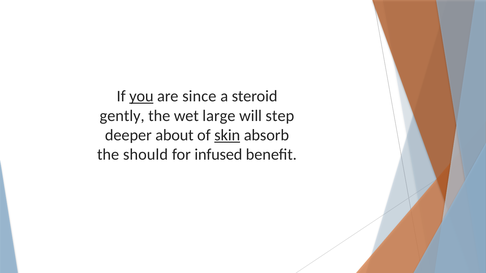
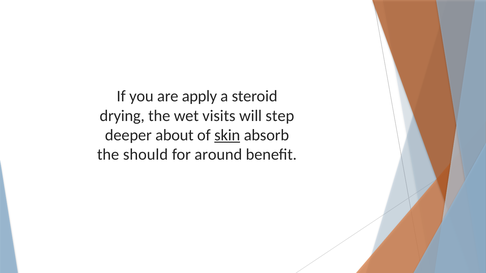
you underline: present -> none
since: since -> apply
gently: gently -> drying
large: large -> visits
infused: infused -> around
